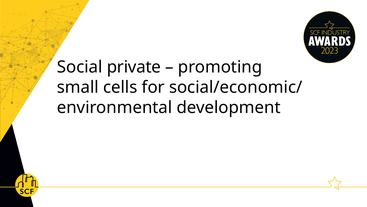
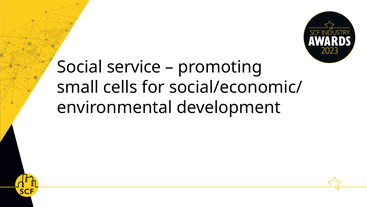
private: private -> service
